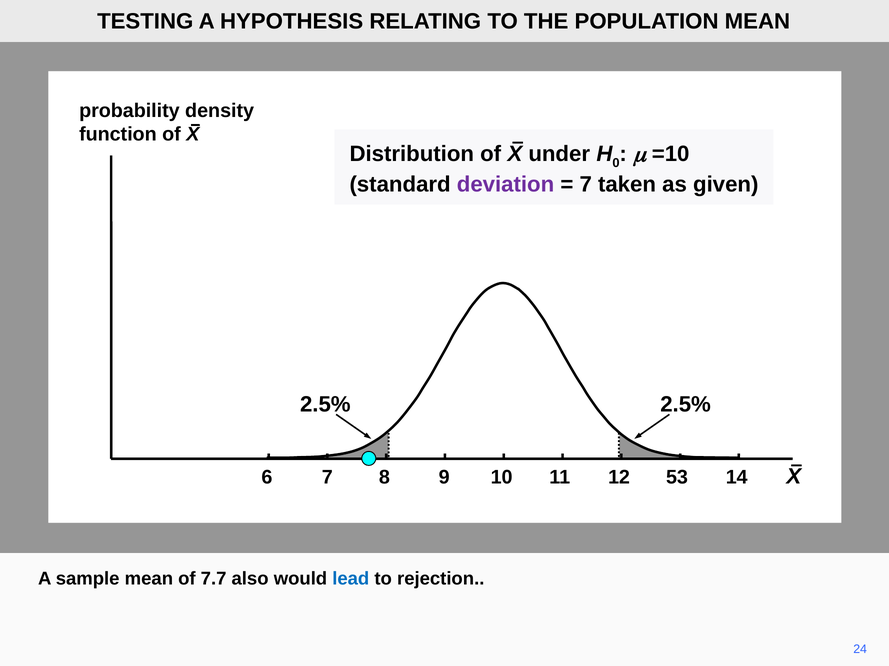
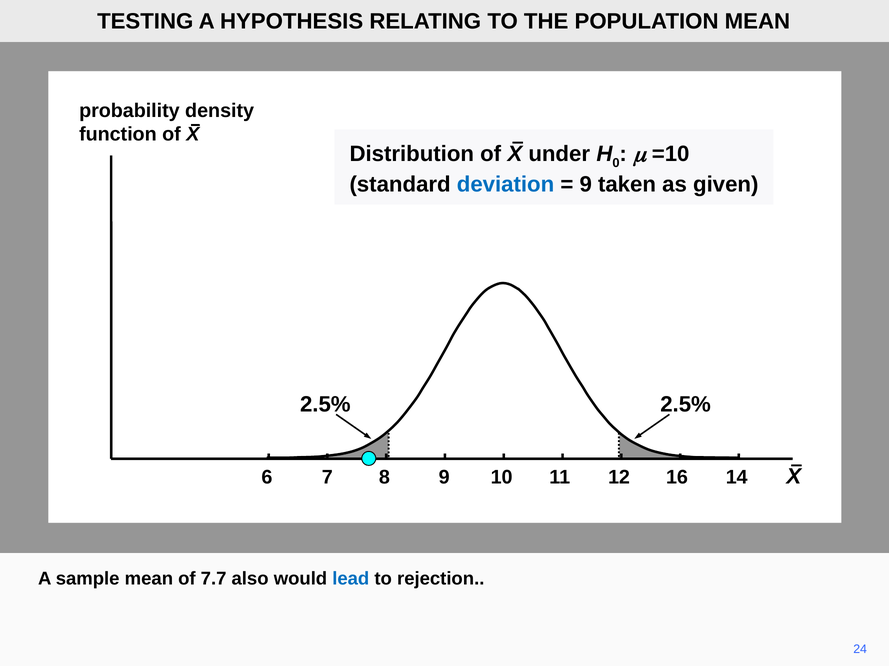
deviation colour: purple -> blue
7 at (586, 185): 7 -> 9
53: 53 -> 16
